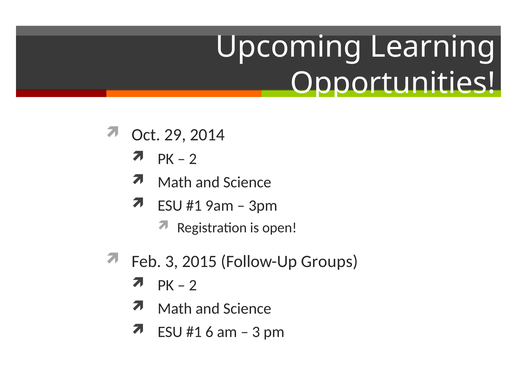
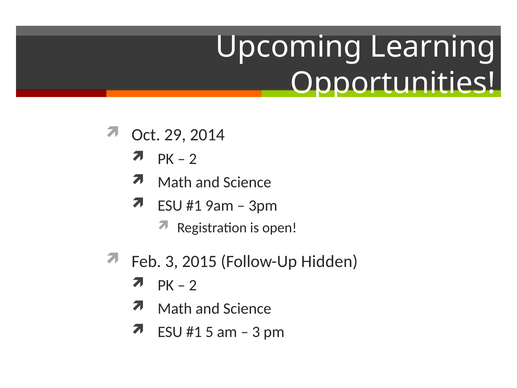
Groups: Groups -> Hidden
6: 6 -> 5
